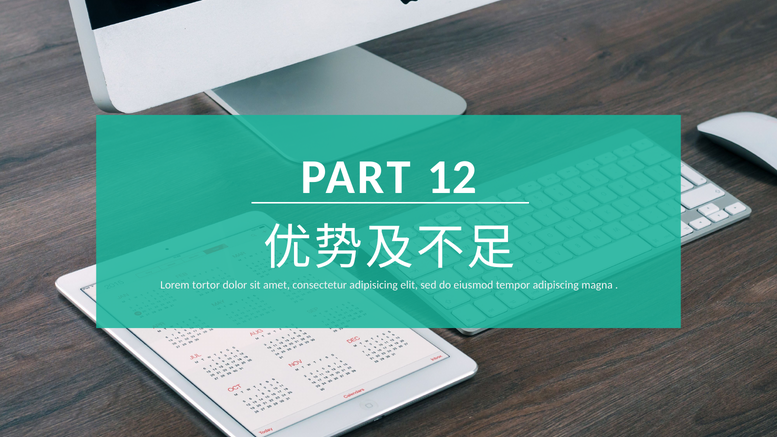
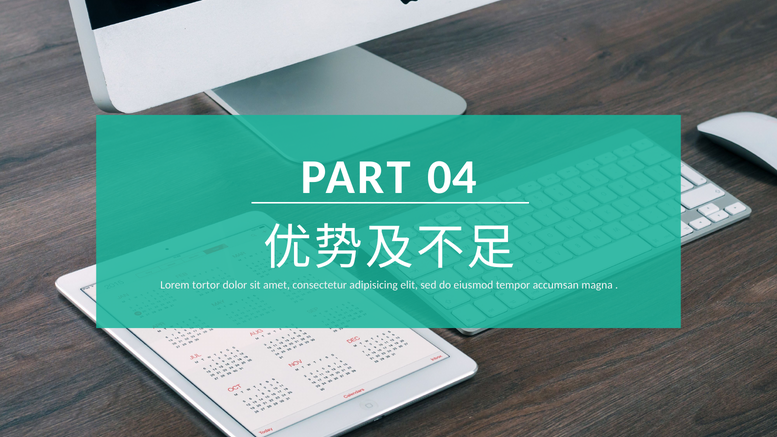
12: 12 -> 04
adipiscing: adipiscing -> accumsan
